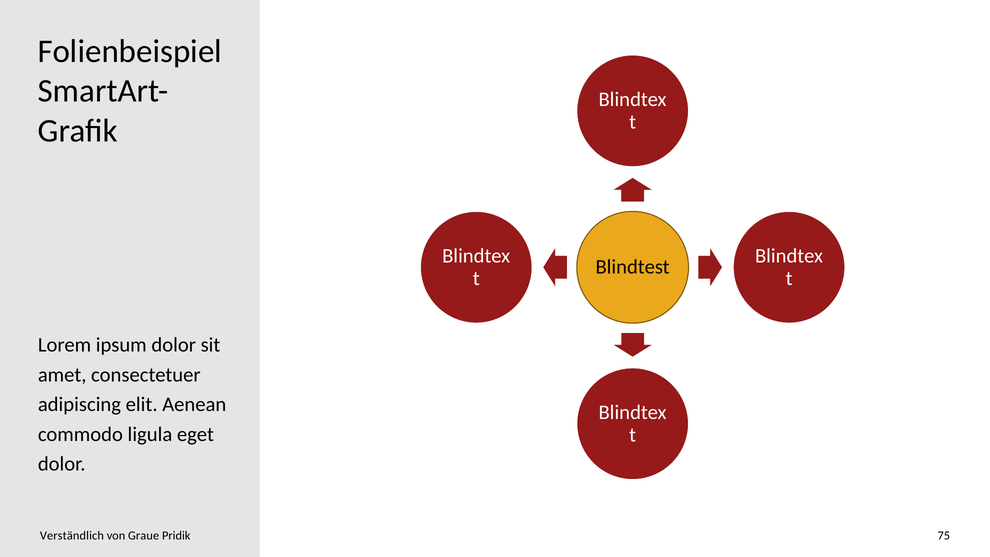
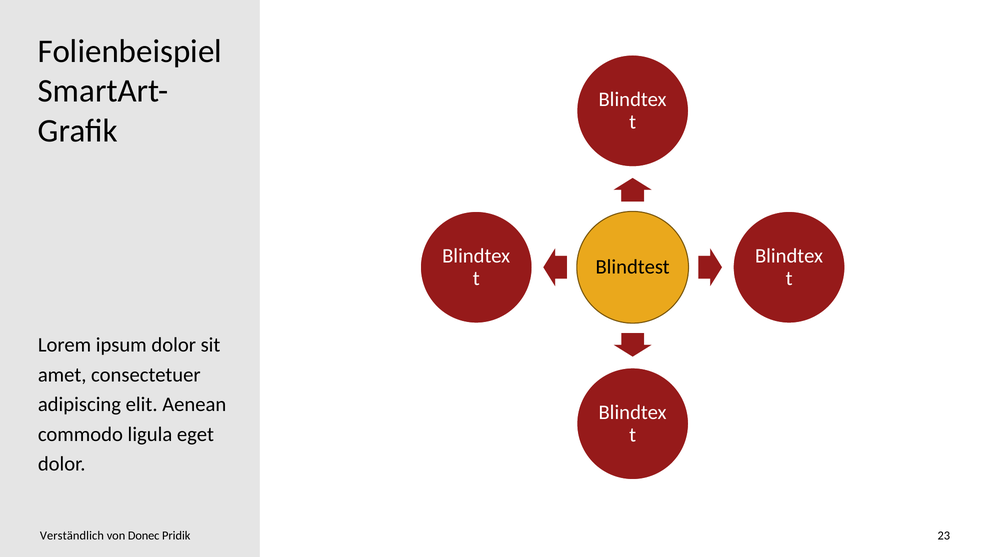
Graue: Graue -> Donec
75: 75 -> 23
